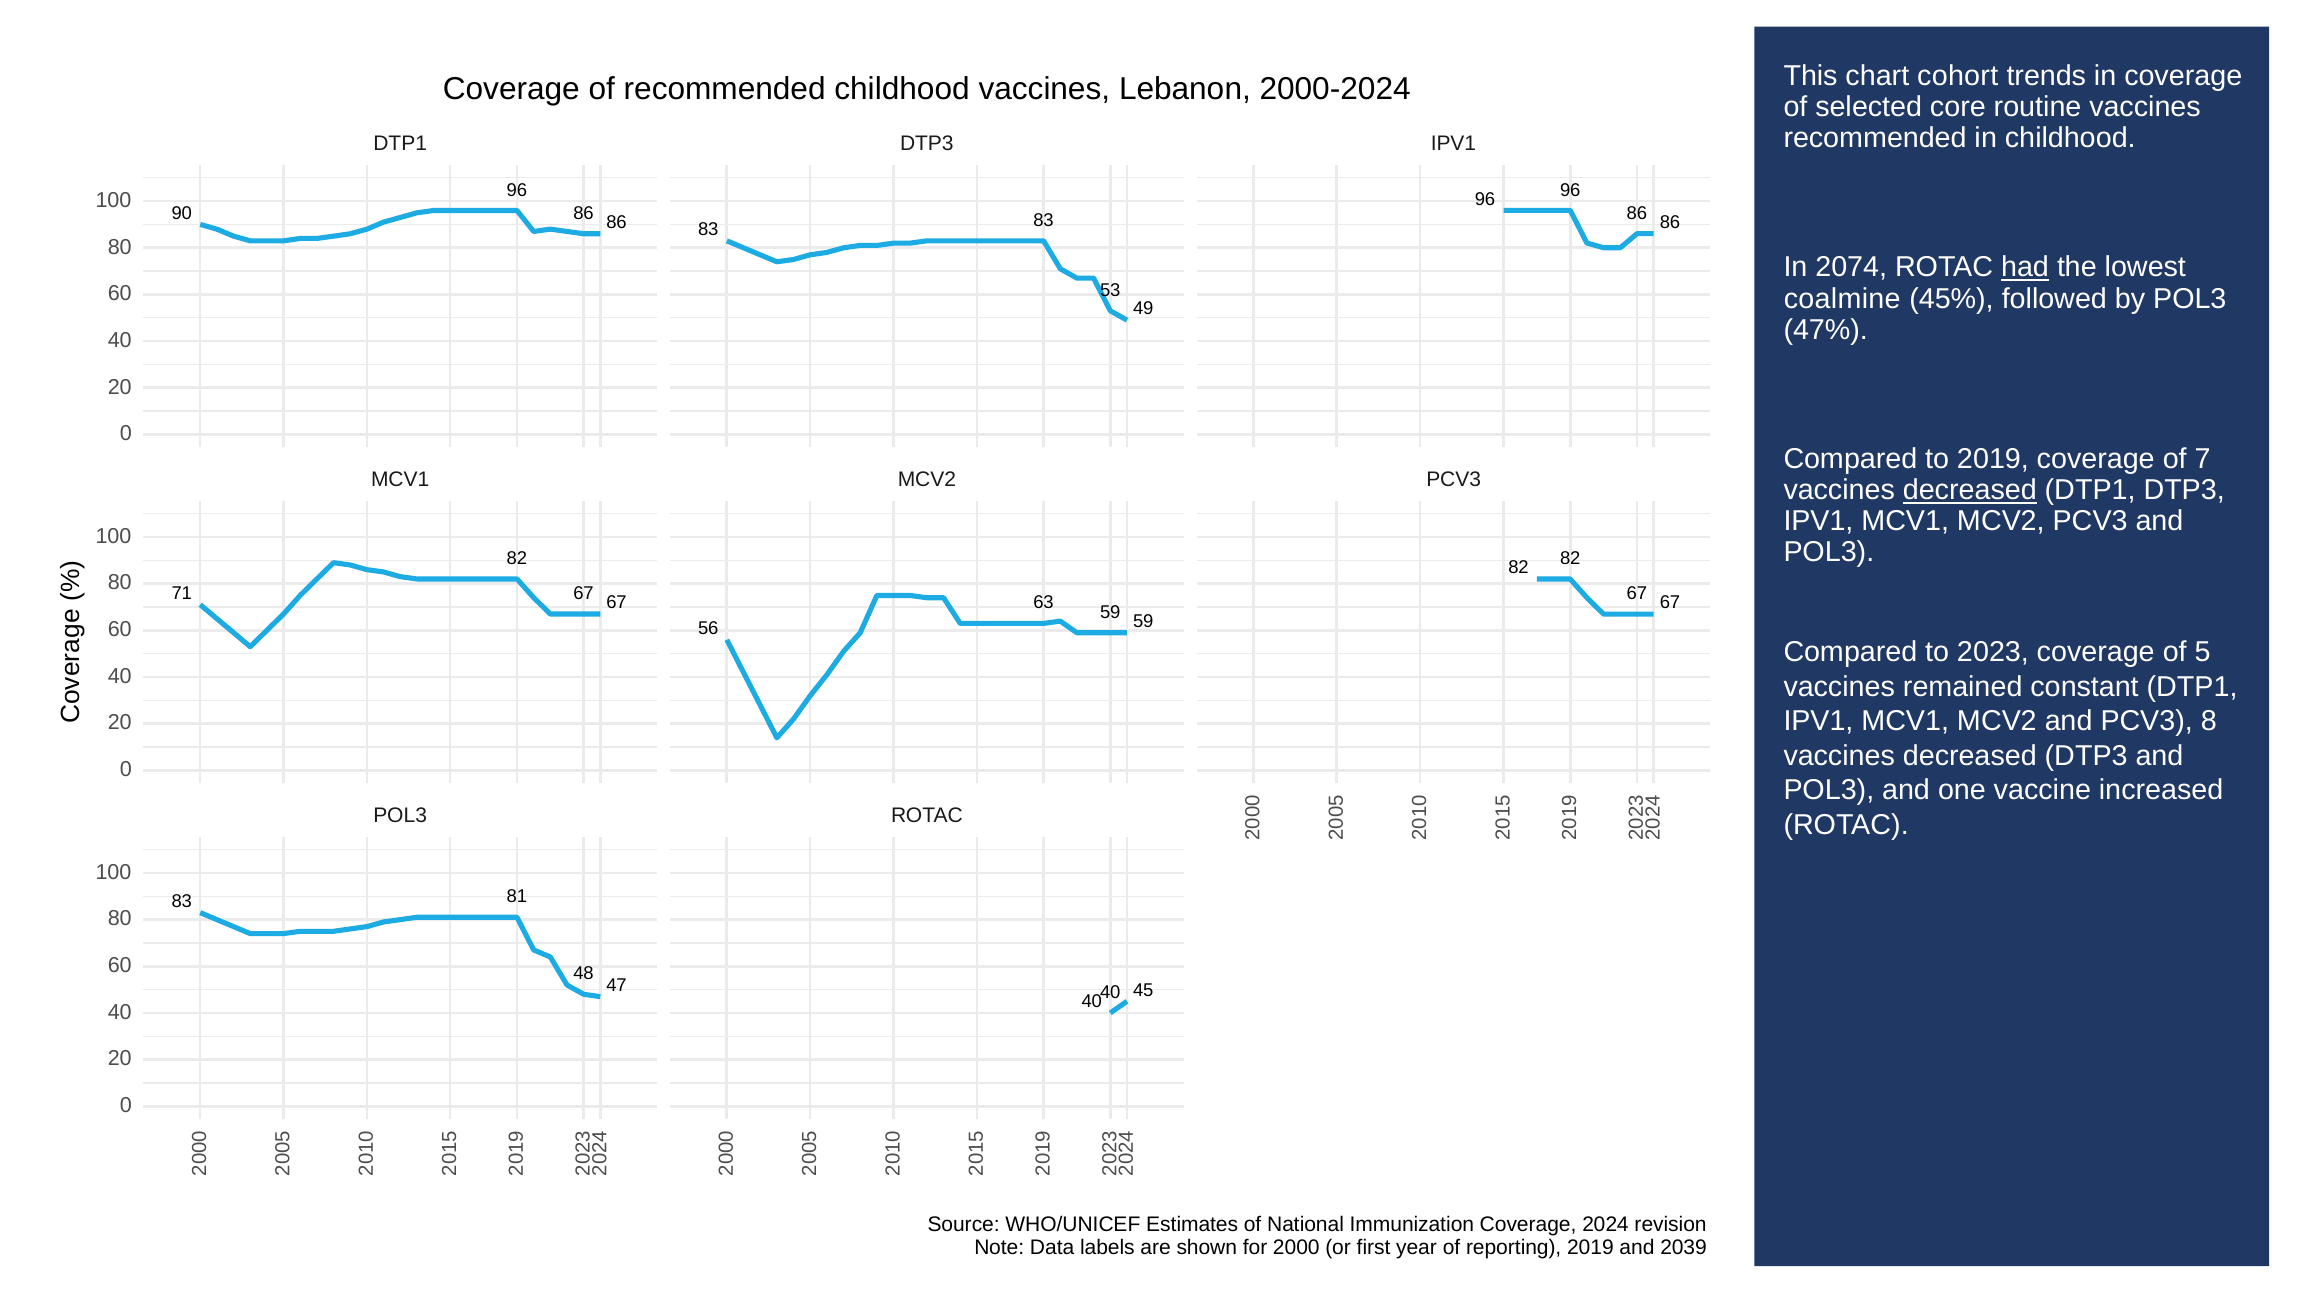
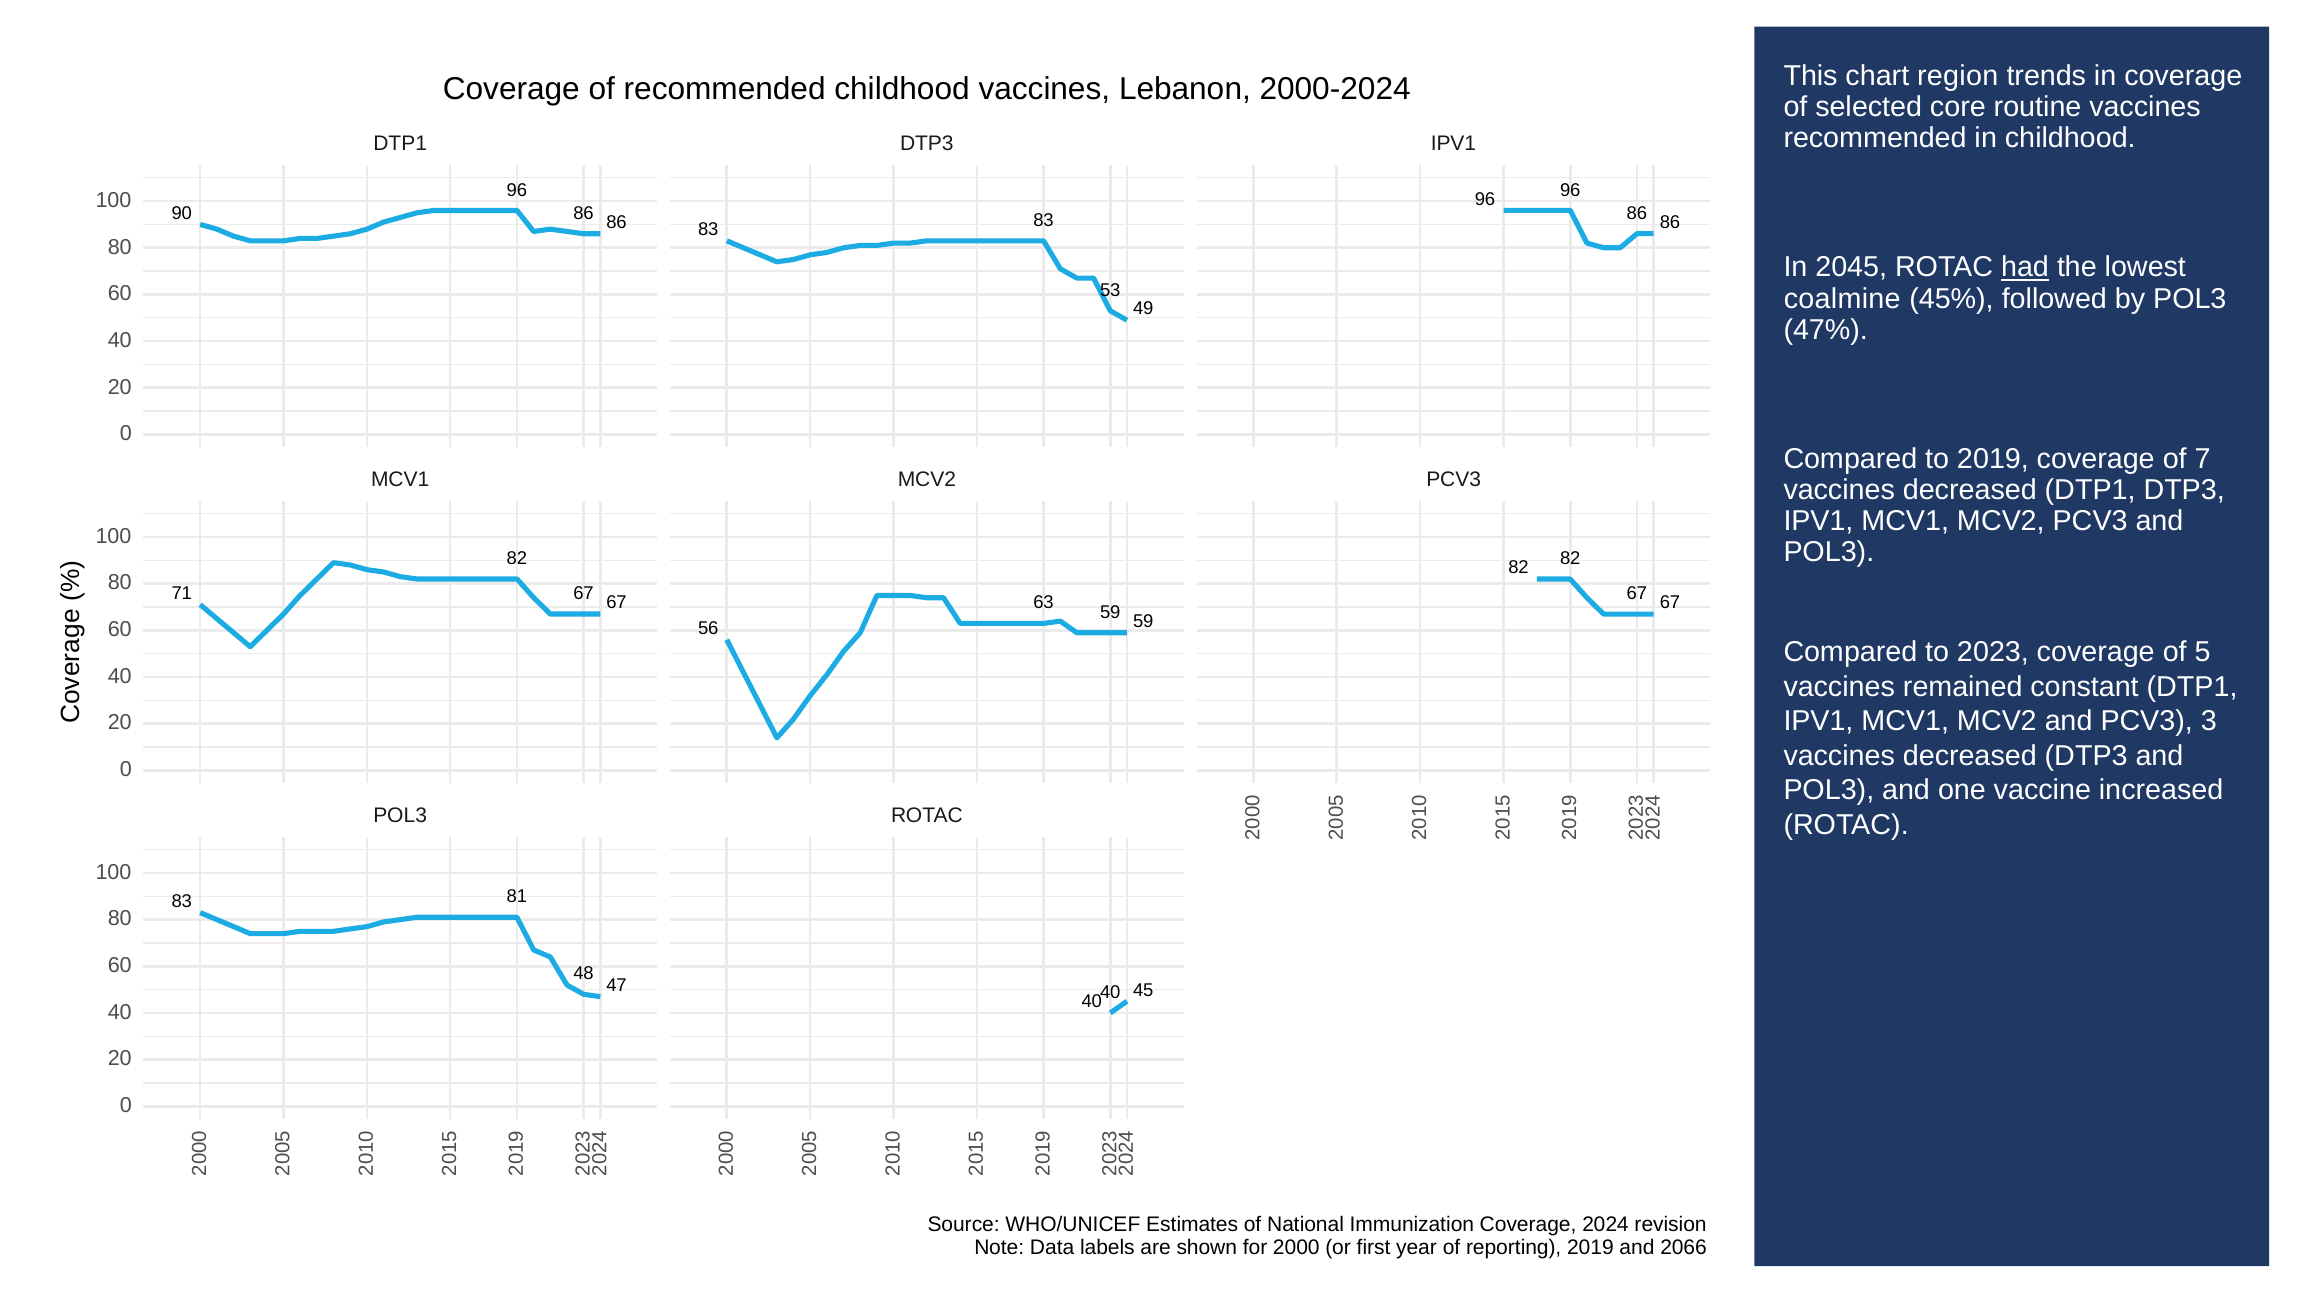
cohort: cohort -> region
2074: 2074 -> 2045
decreased at (1970, 490) underline: present -> none
PCV3 8: 8 -> 3
2039: 2039 -> 2066
